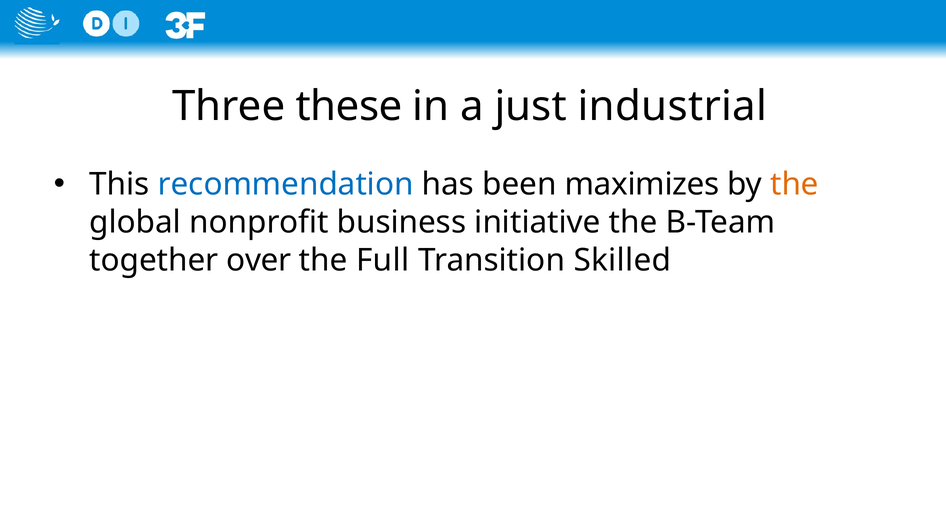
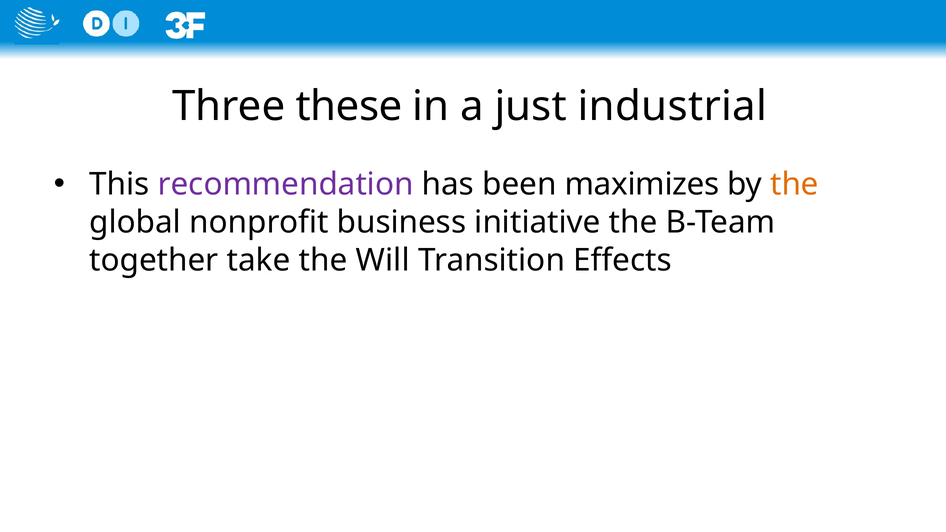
recommendation colour: blue -> purple
over: over -> take
Full: Full -> Will
Skilled: Skilled -> Eﬀects
